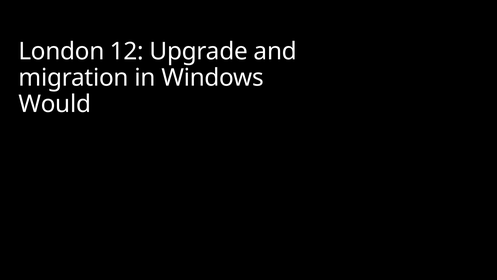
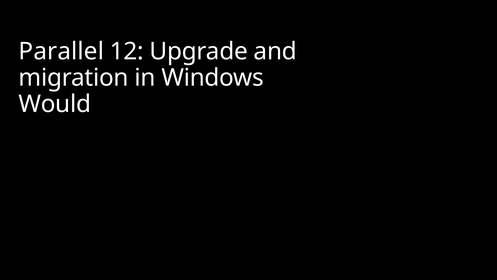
London: London -> Parallel
